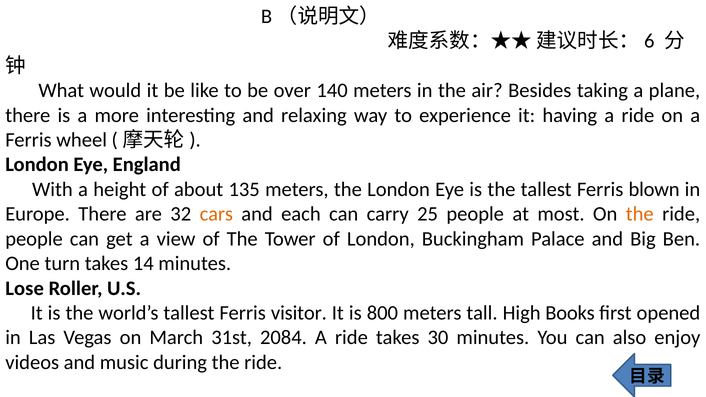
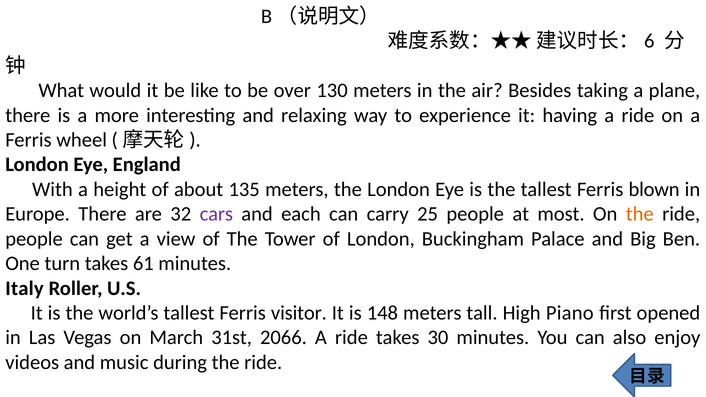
140: 140 -> 130
cars colour: orange -> purple
14: 14 -> 61
Lose: Lose -> Italy
800: 800 -> 148
Books: Books -> Piano
2084: 2084 -> 2066
